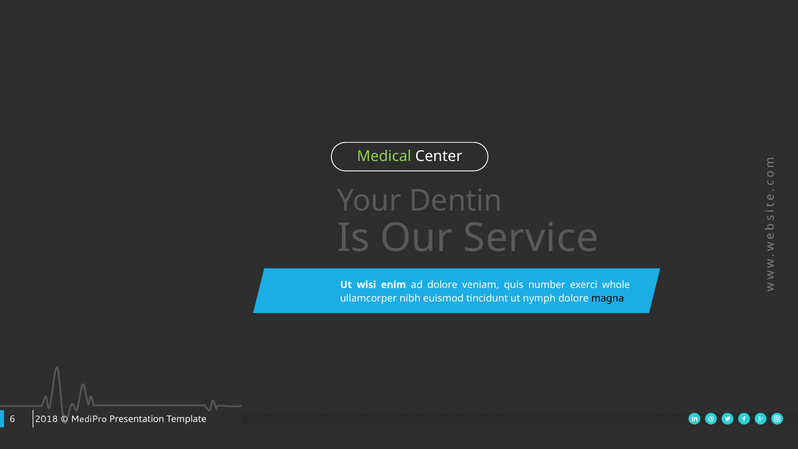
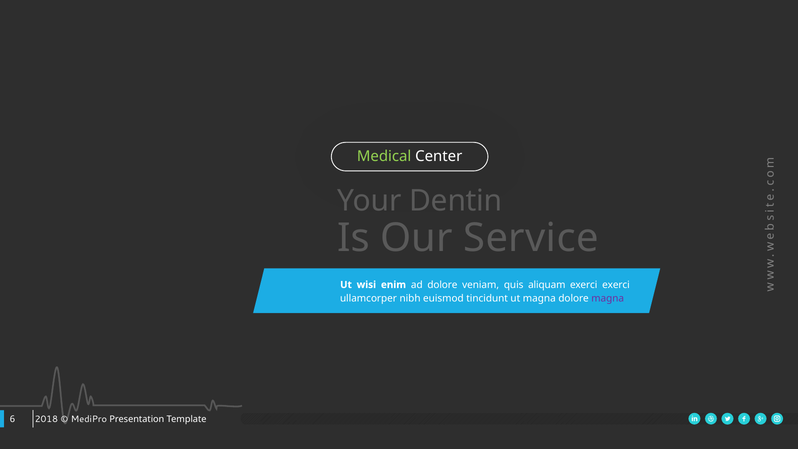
number: number -> aliquam
exerci whole: whole -> exerci
ut nymph: nymph -> magna
magna at (608, 298) colour: black -> purple
